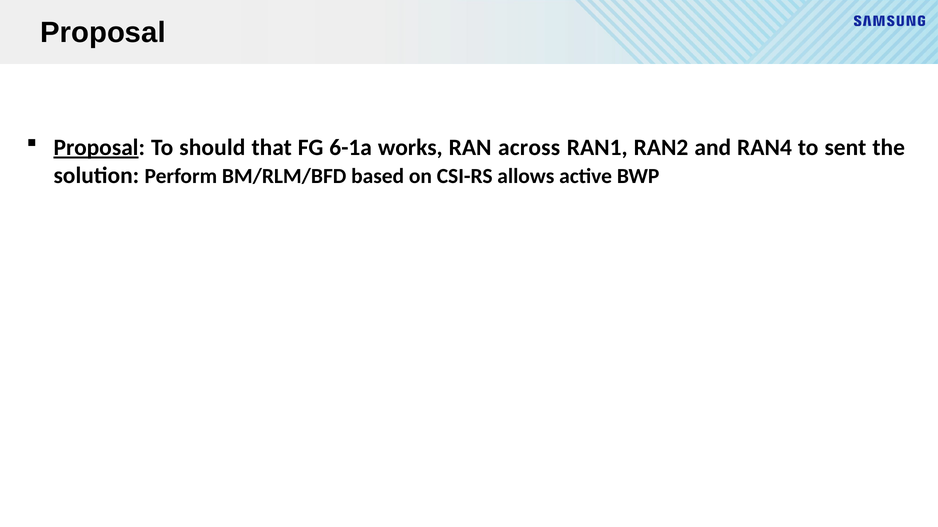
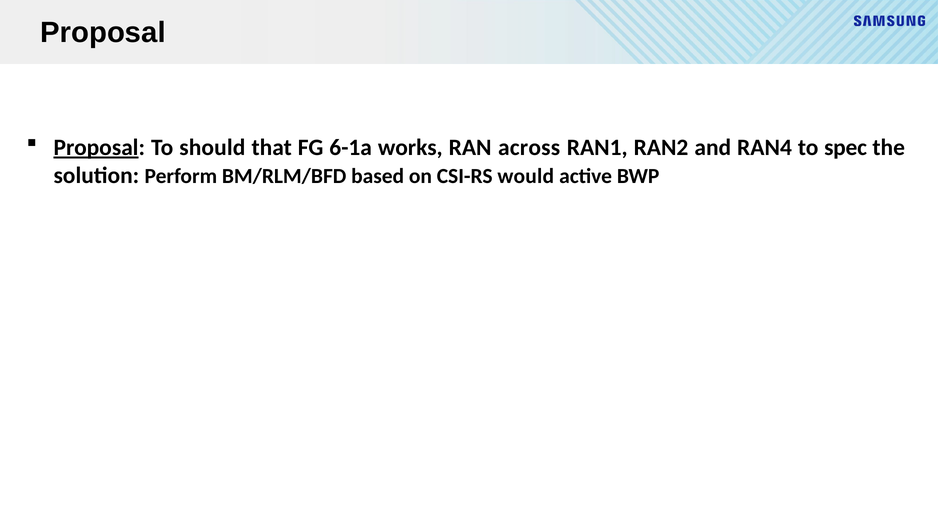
sent: sent -> spec
allows: allows -> would
